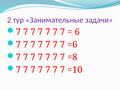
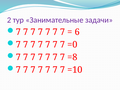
=6: =6 -> =0
